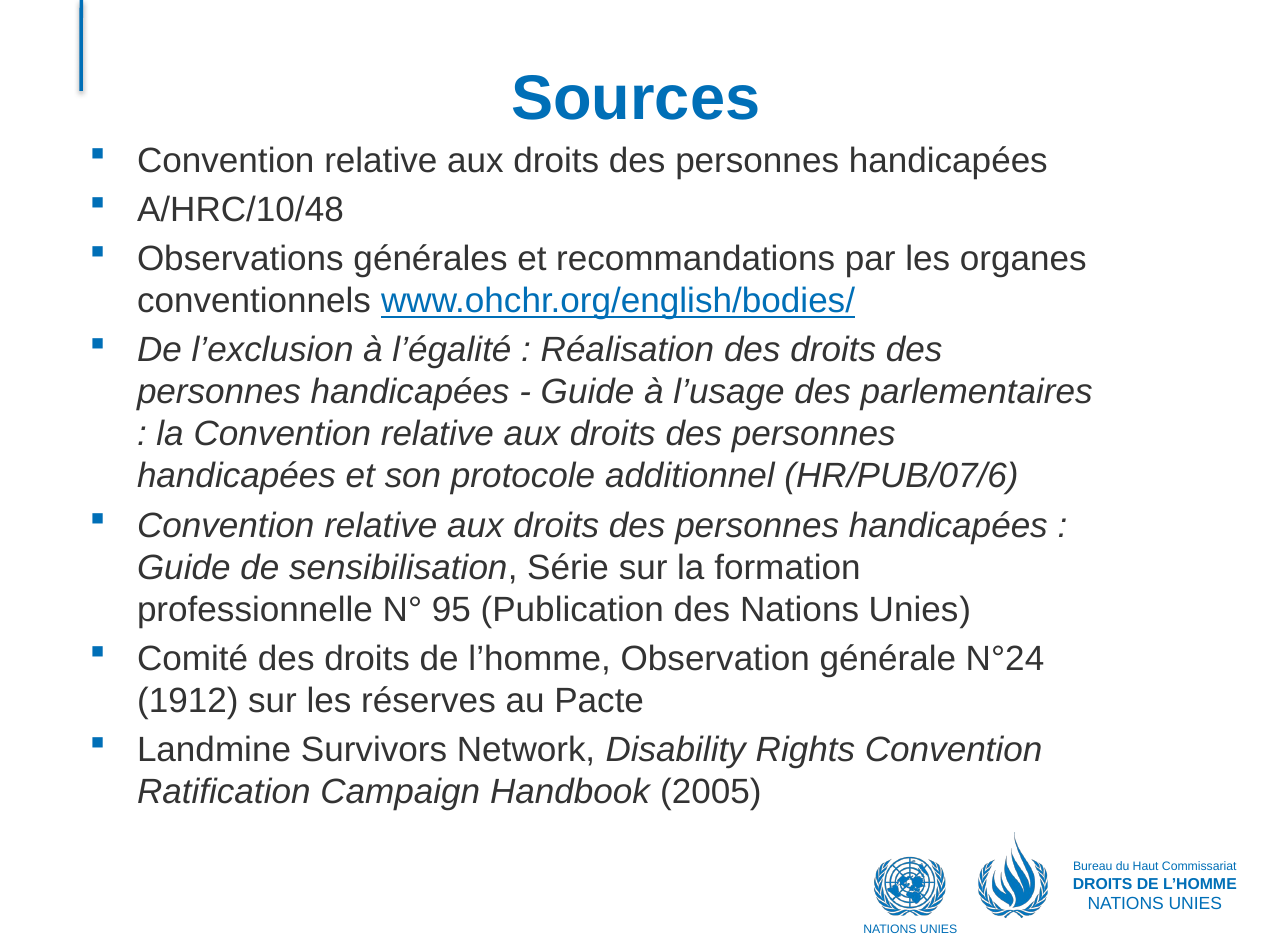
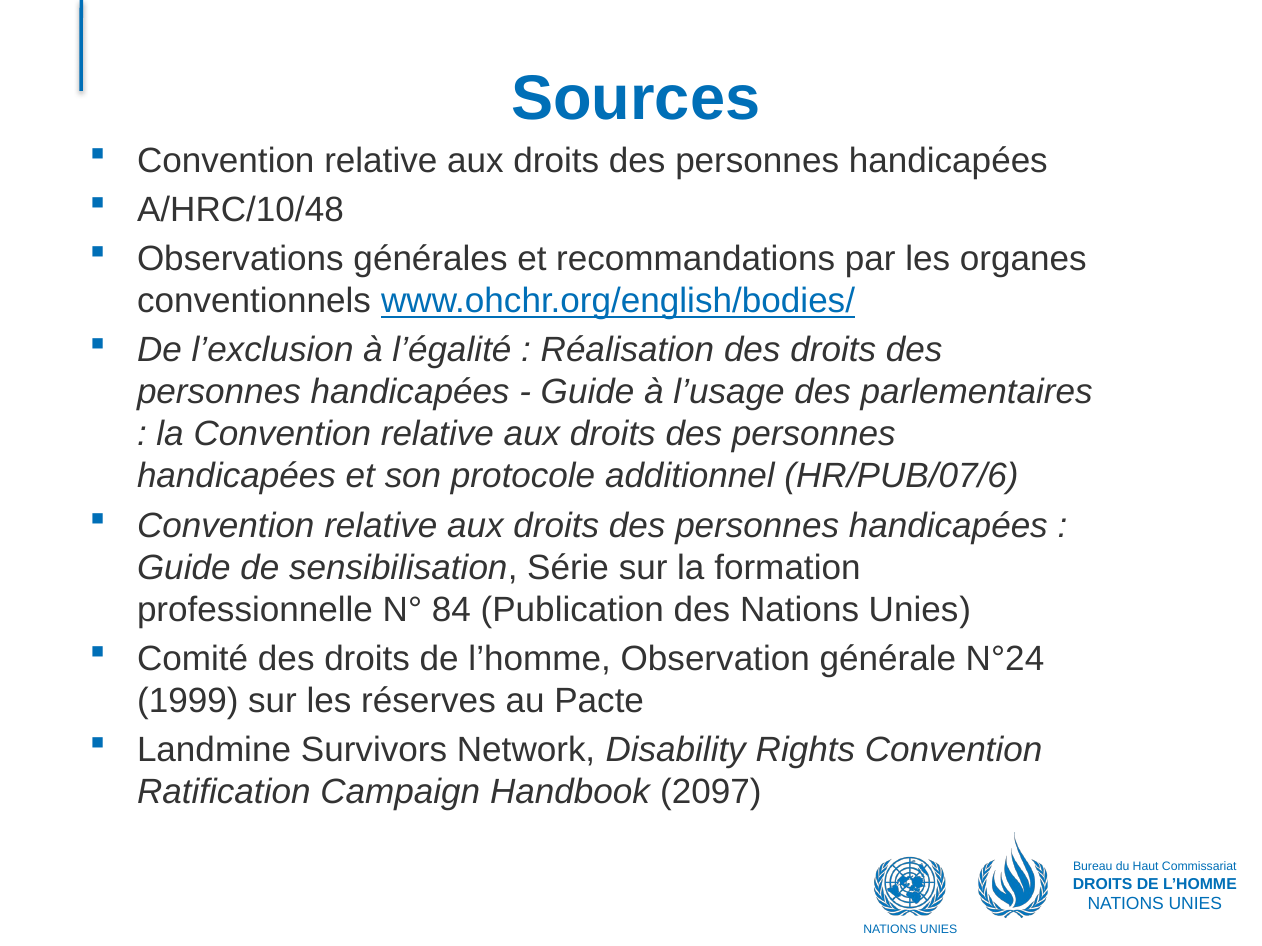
95: 95 -> 84
1912: 1912 -> 1999
2005: 2005 -> 2097
